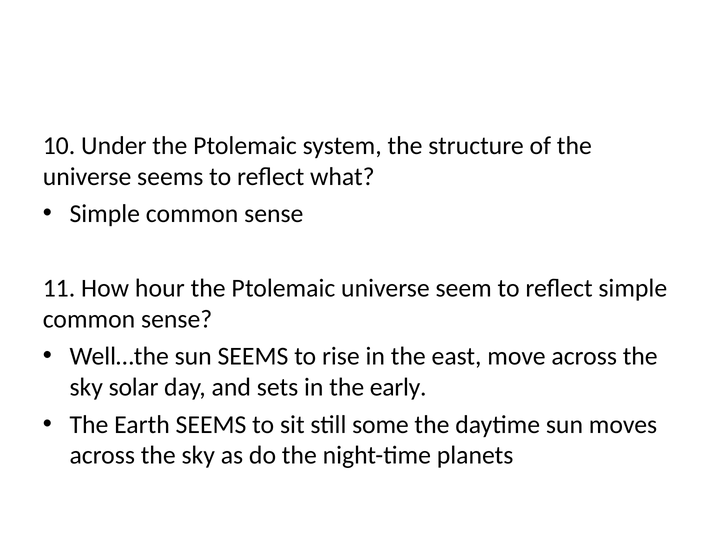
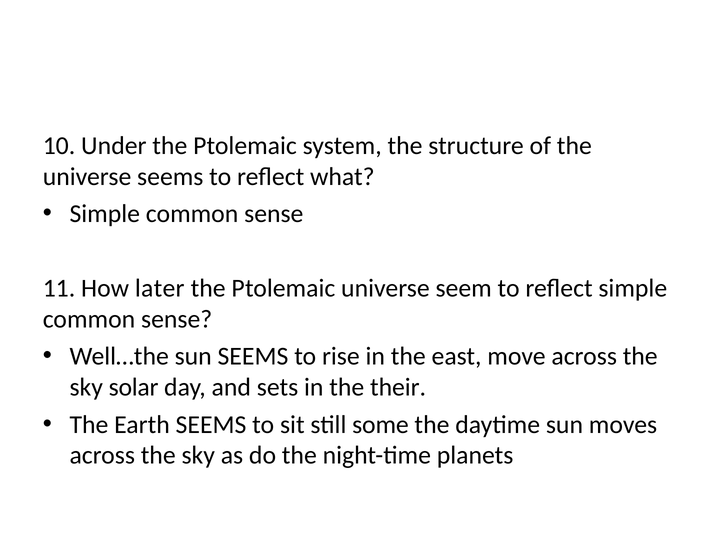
hour: hour -> later
early: early -> their
